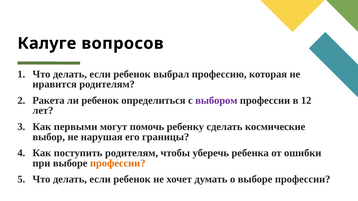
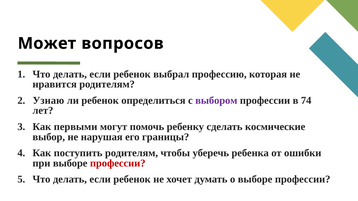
Калуге: Калуге -> Может
Ракета: Ракета -> Узнаю
12: 12 -> 74
профессии at (118, 163) colour: orange -> red
